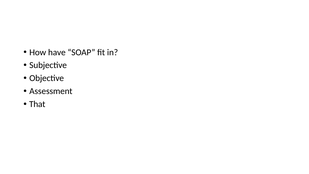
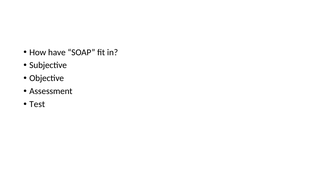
That: That -> Test
